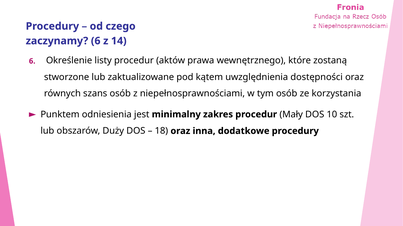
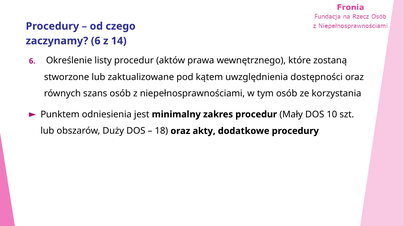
inna: inna -> akty
